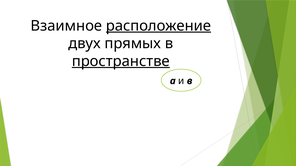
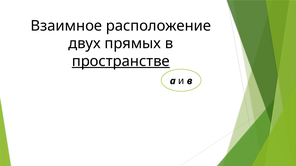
расположение underline: present -> none
